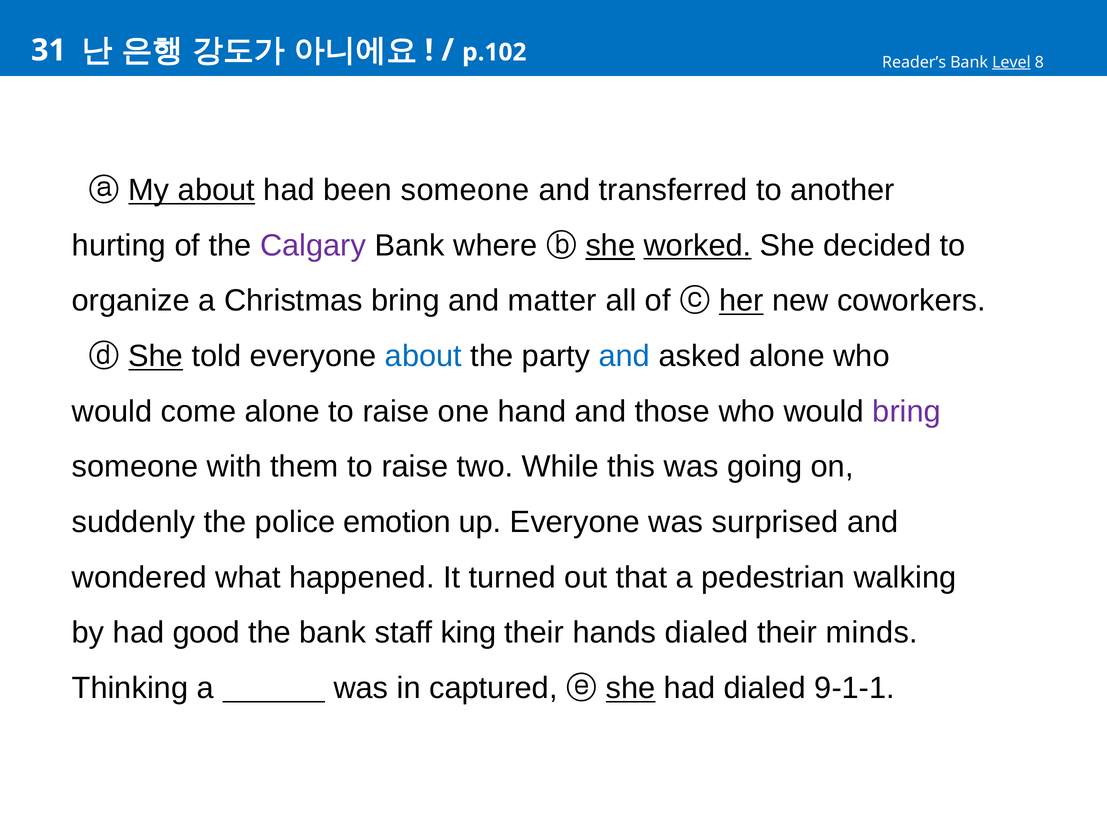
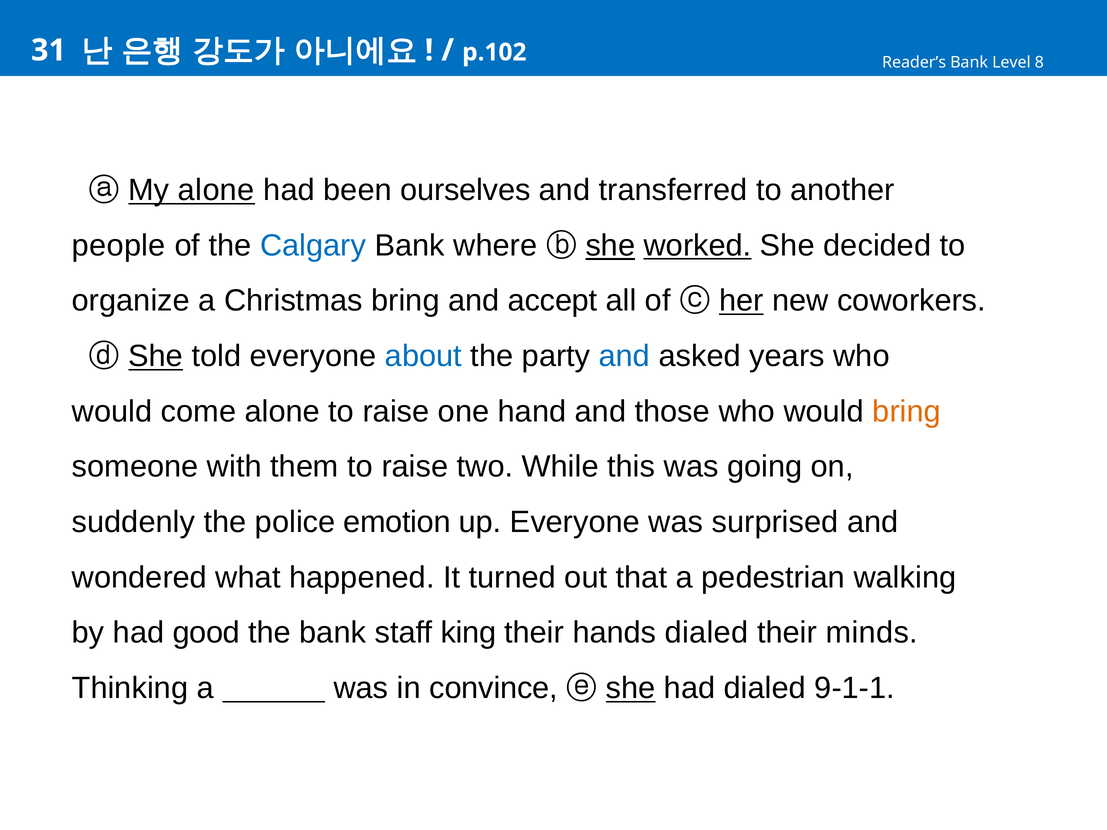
Level underline: present -> none
My about: about -> alone
been someone: someone -> ourselves
hurting: hurting -> people
Calgary colour: purple -> blue
matter: matter -> accept
asked alone: alone -> years
bring at (907, 412) colour: purple -> orange
captured: captured -> convince
